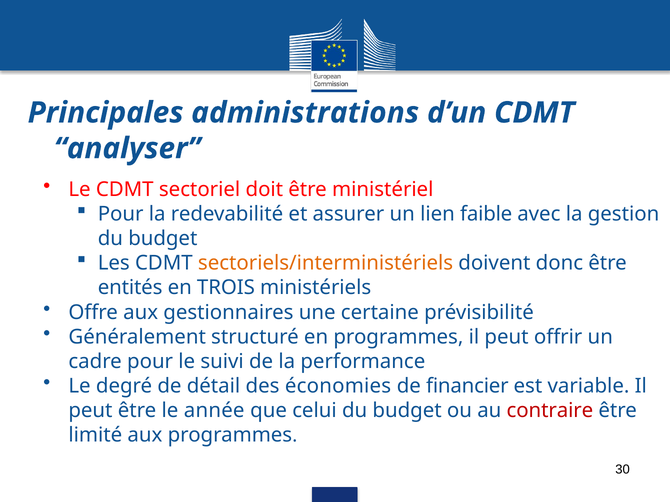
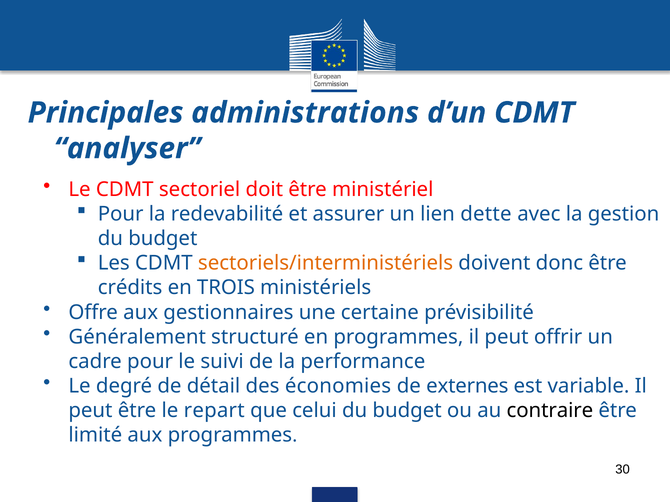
faible: faible -> dette
entités: entités -> crédits
financier: financier -> externes
année: année -> repart
contraire colour: red -> black
